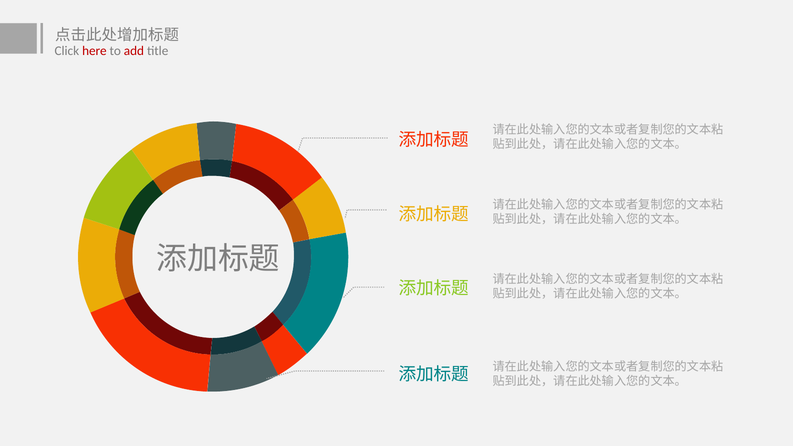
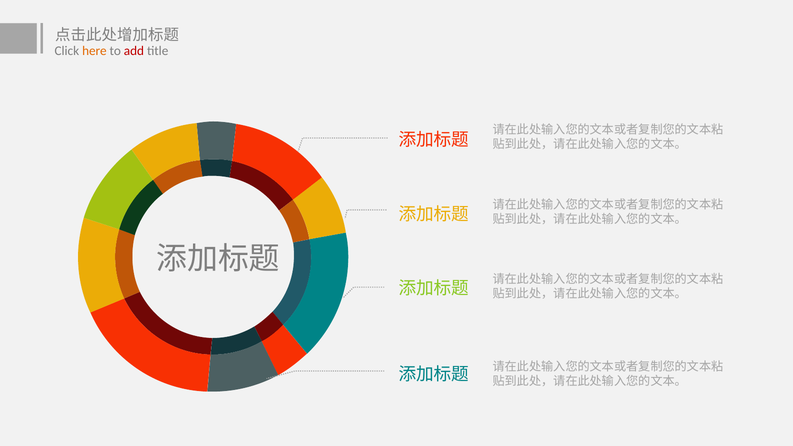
here colour: red -> orange
